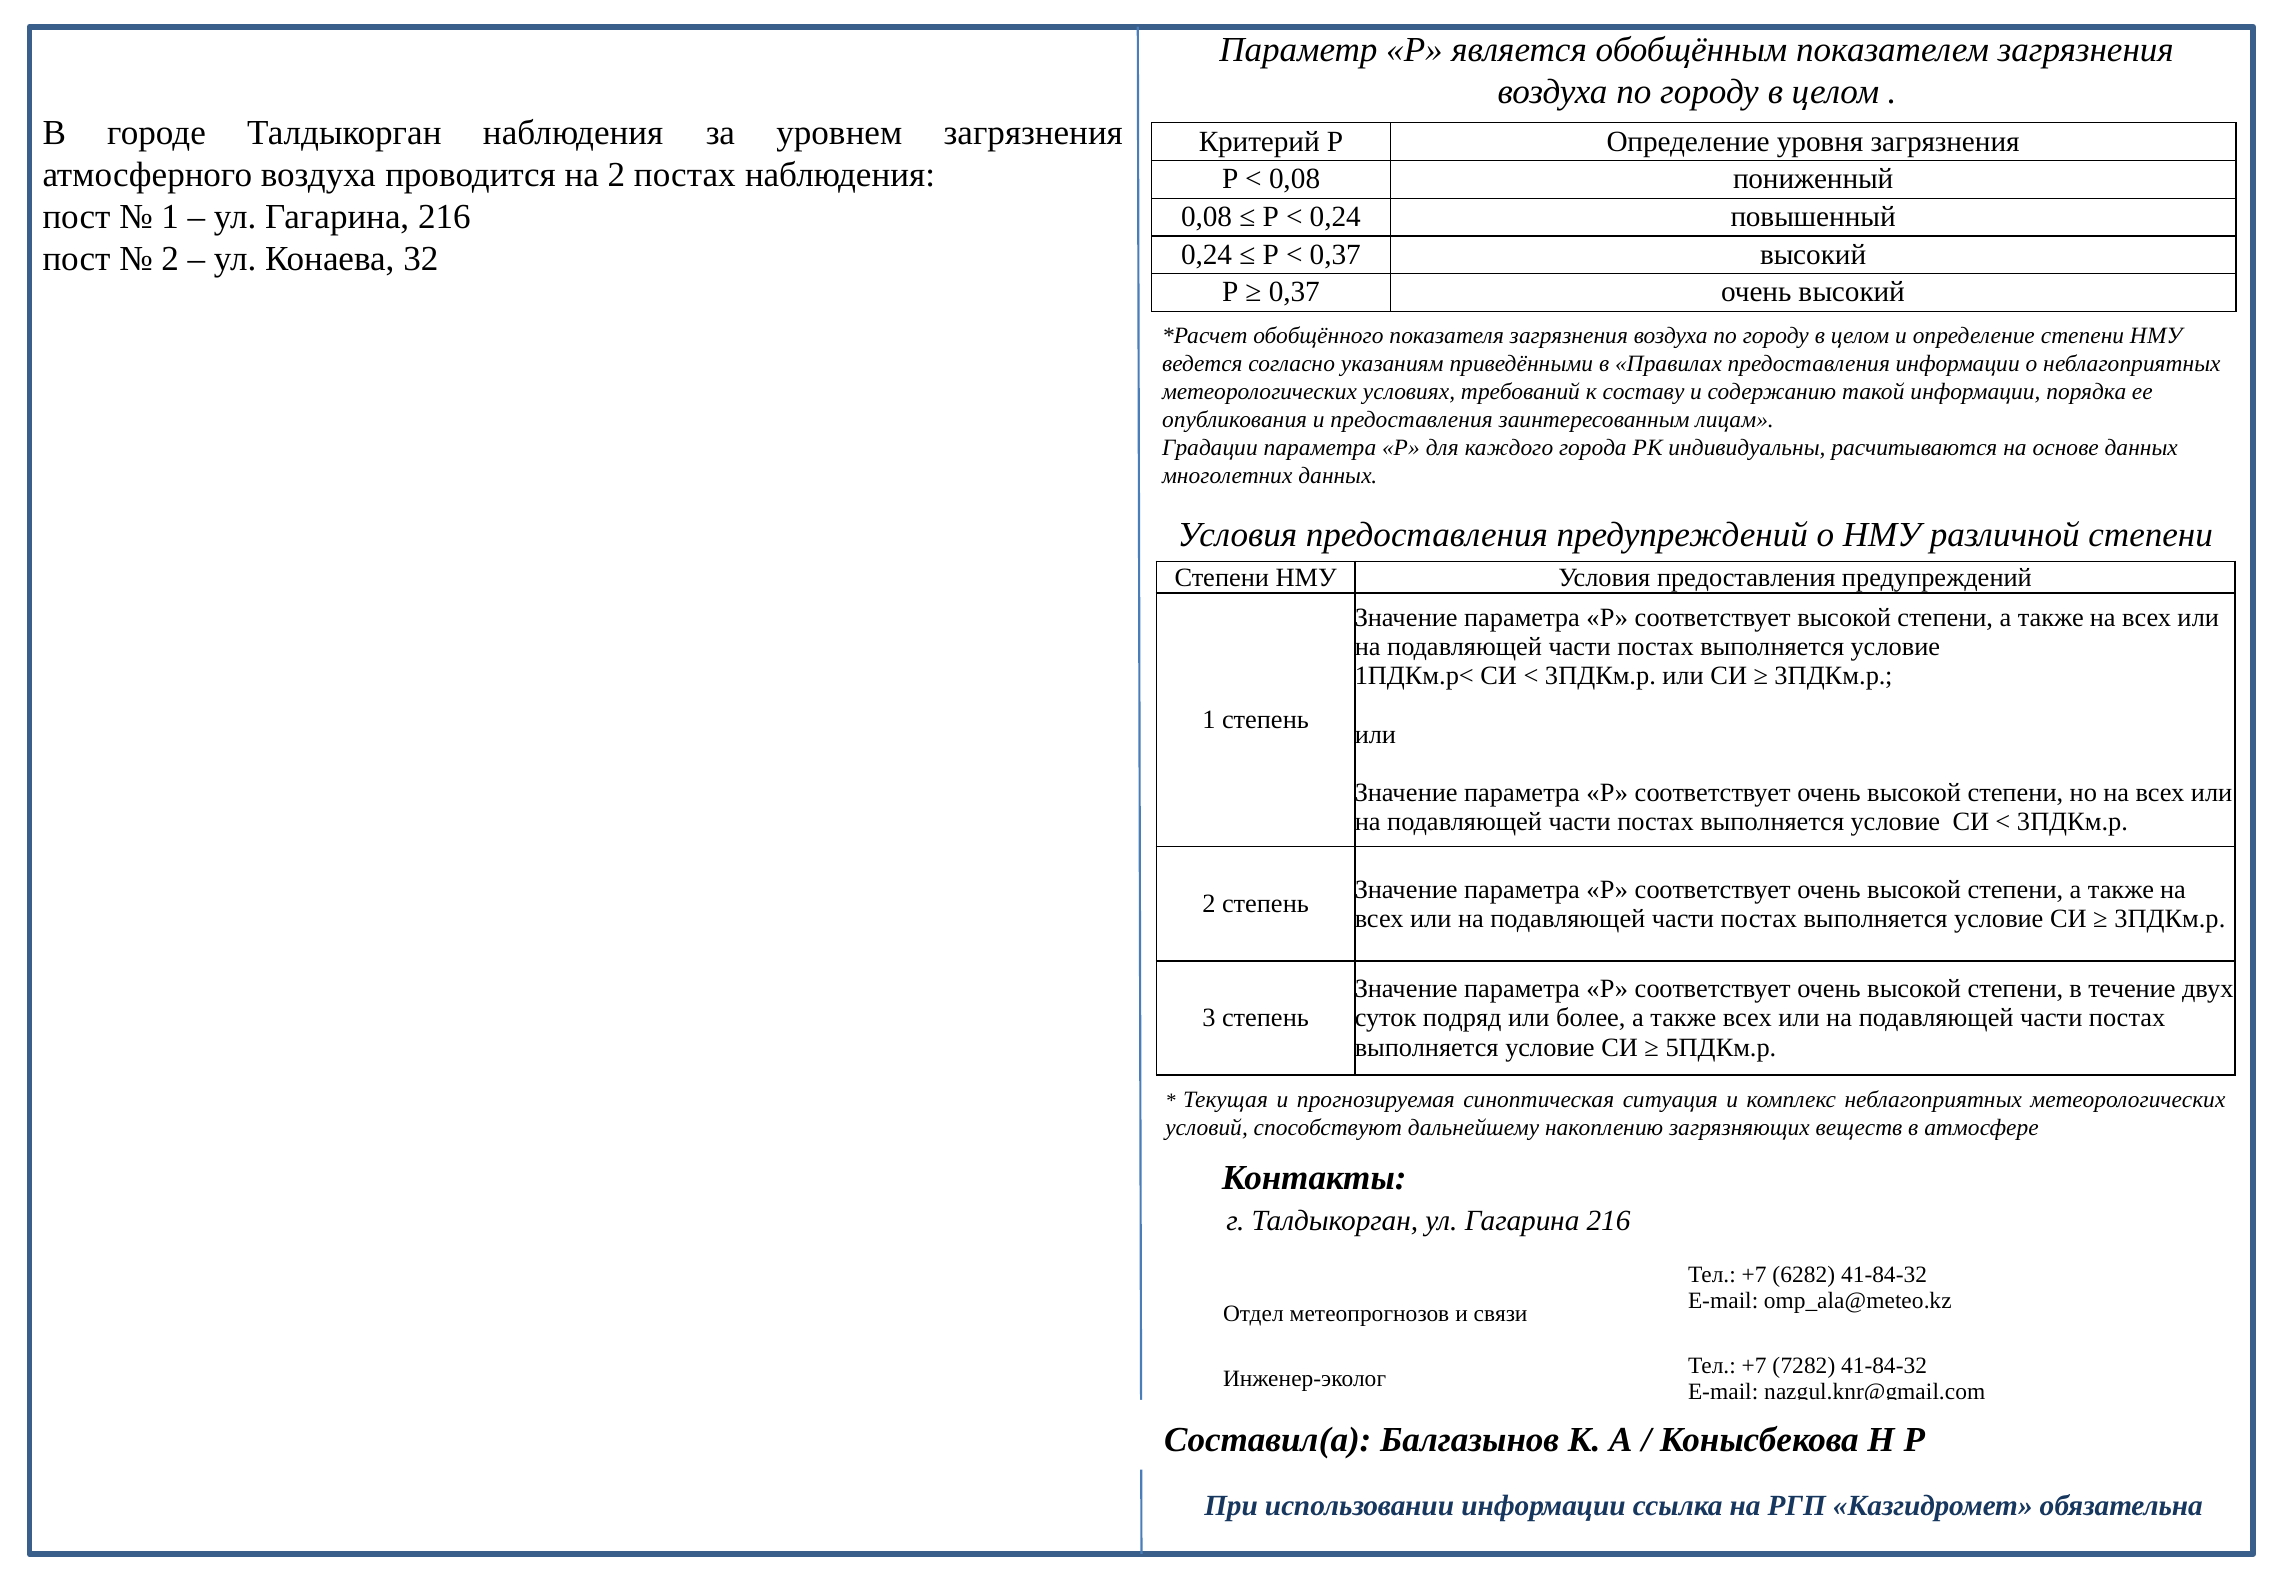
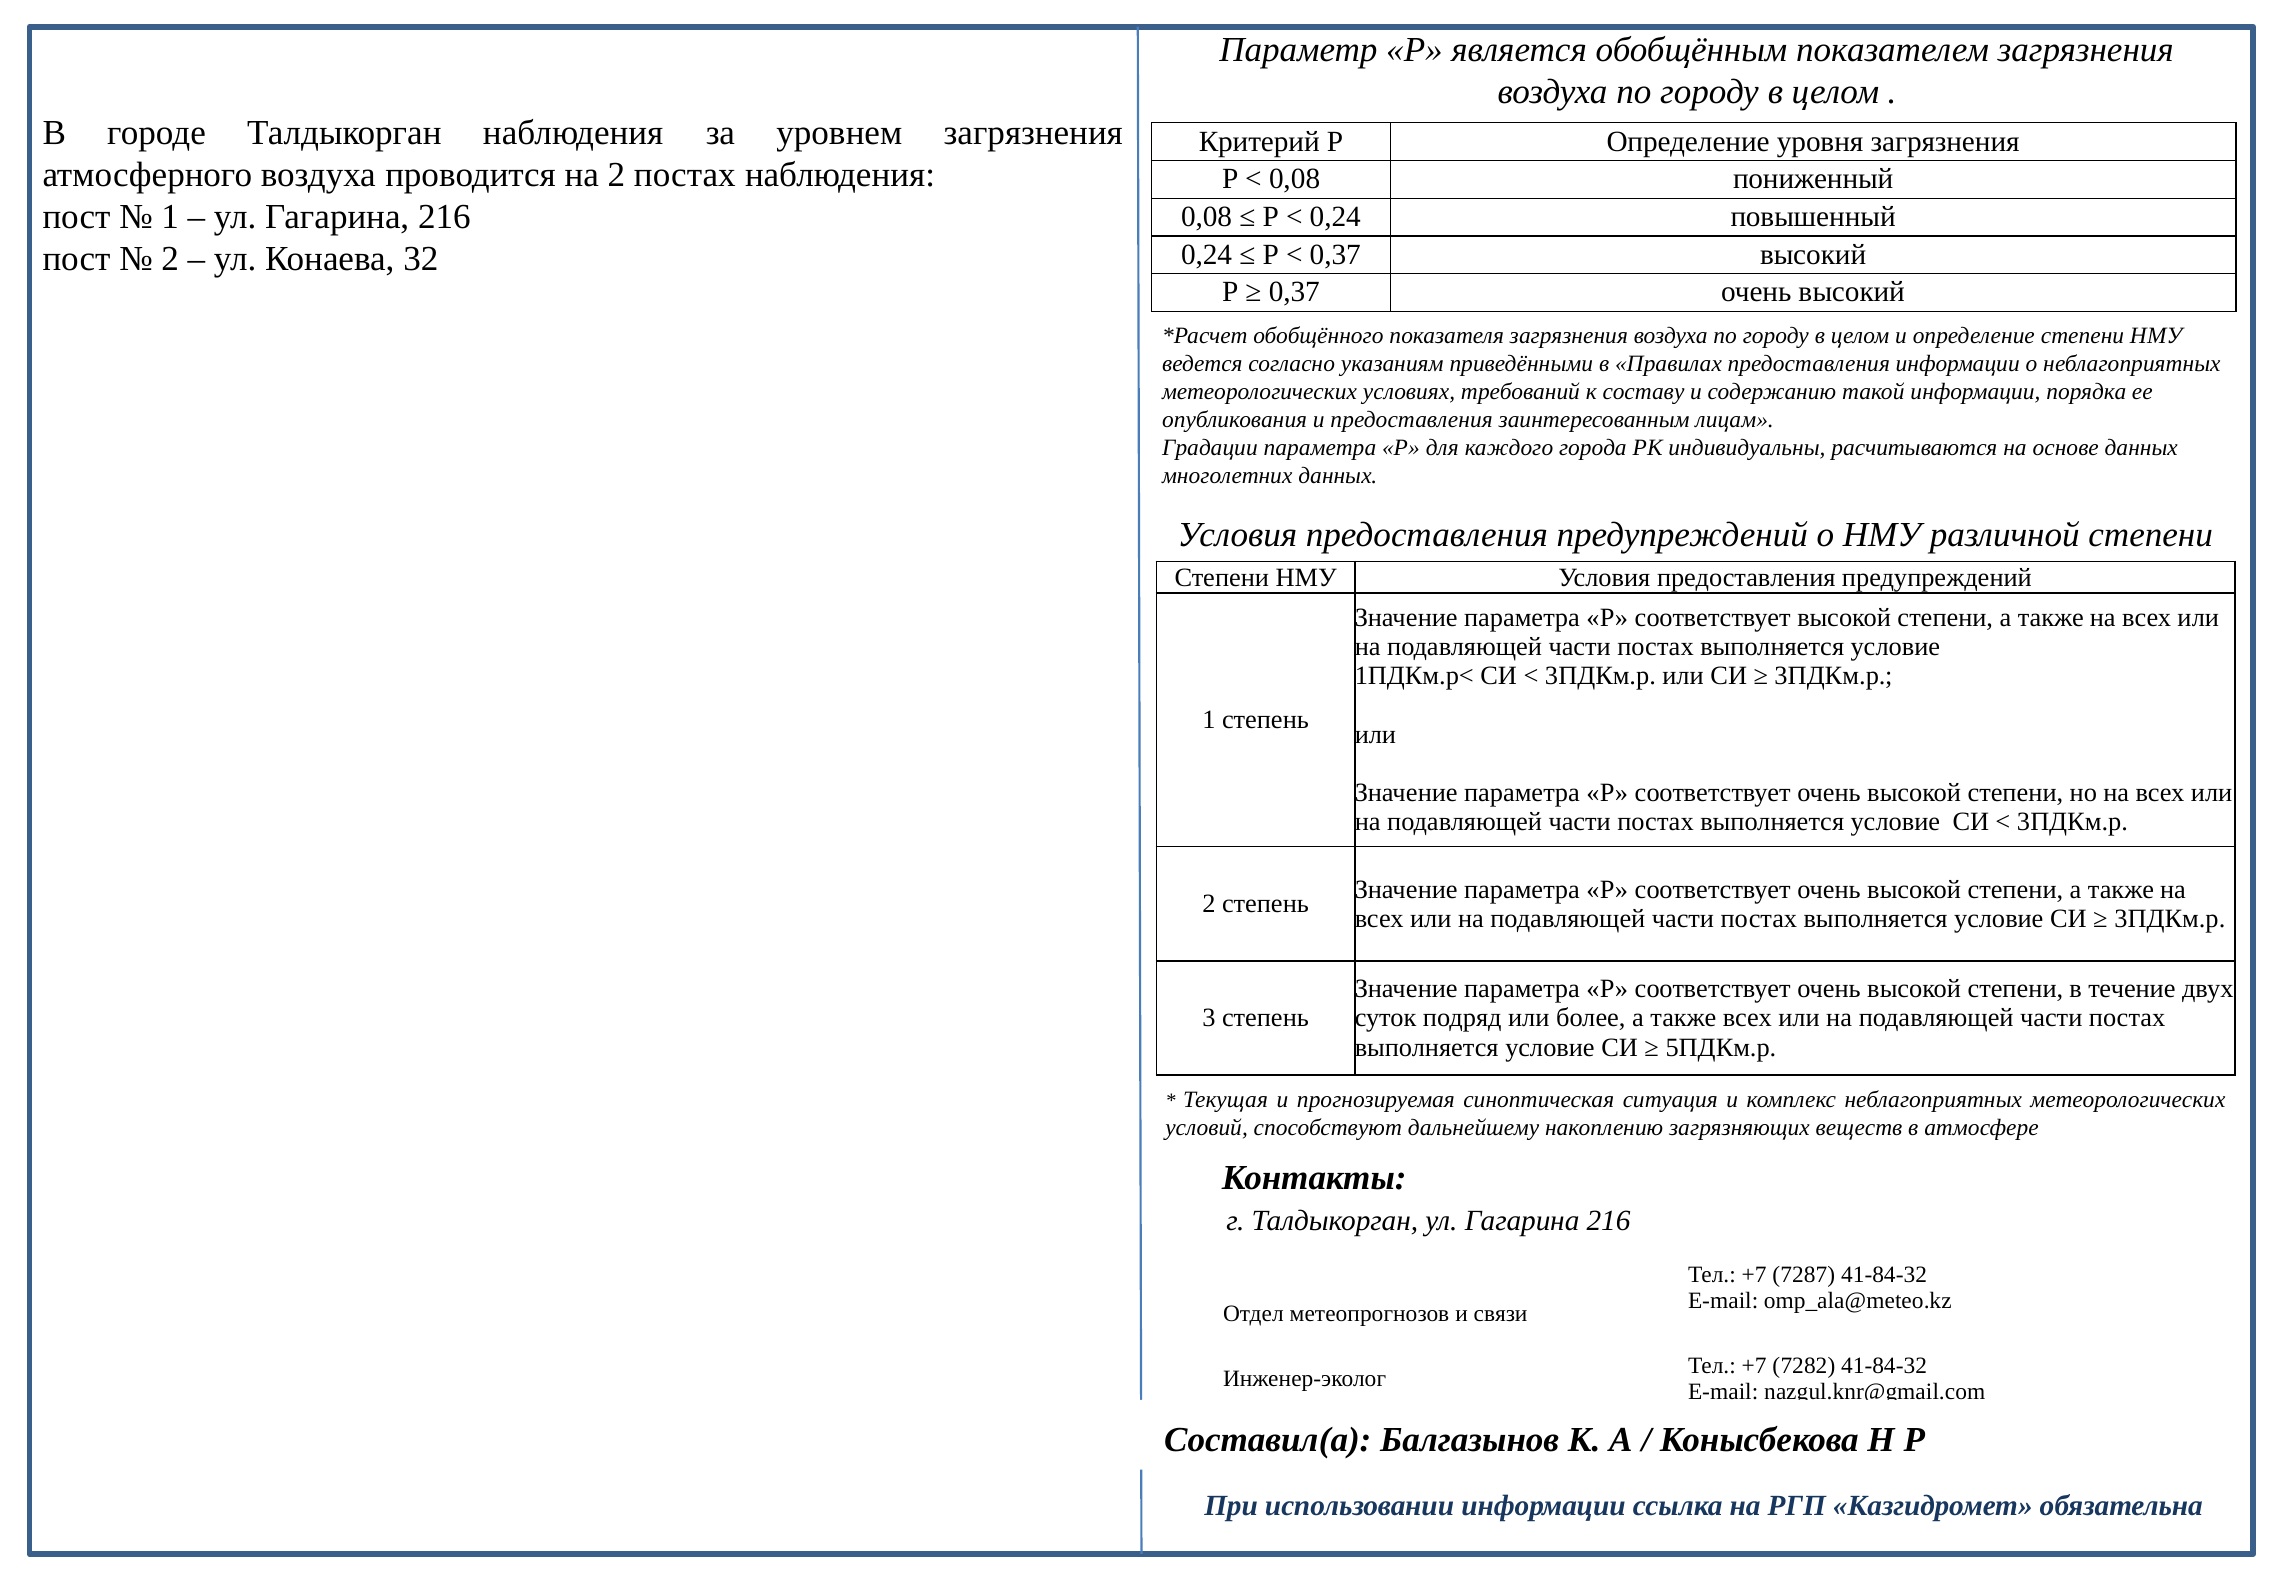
6282: 6282 -> 7287
